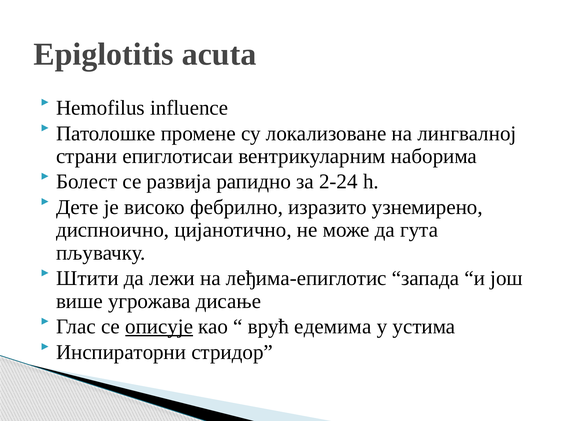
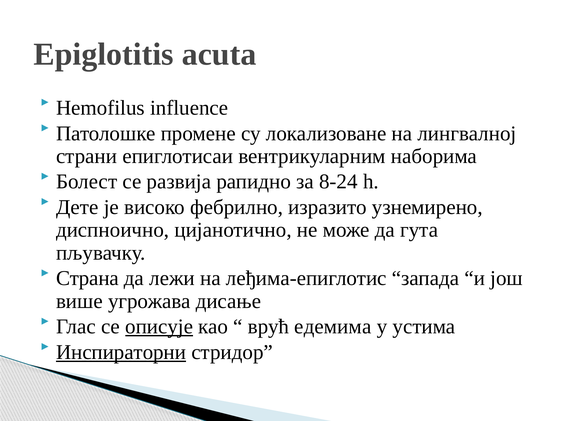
2-24: 2-24 -> 8-24
Штити: Штити -> Страна
Инспираторни underline: none -> present
